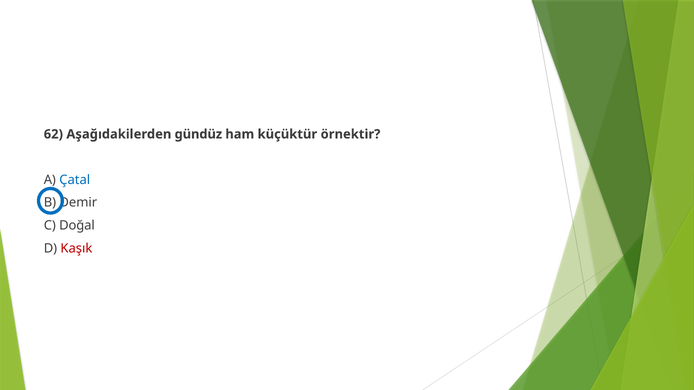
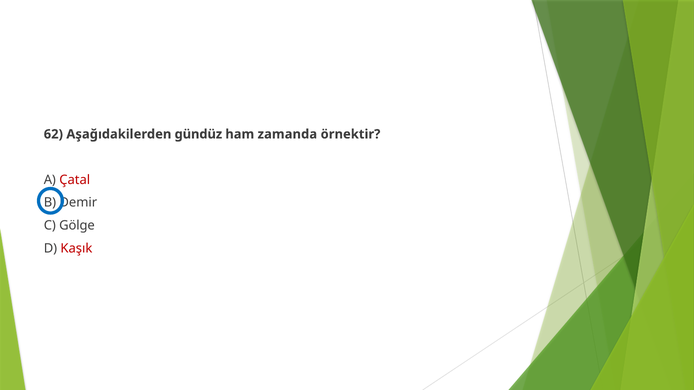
küçüktür: küçüktür -> zamanda
Çatal colour: blue -> red
Doğal: Doğal -> Gölge
